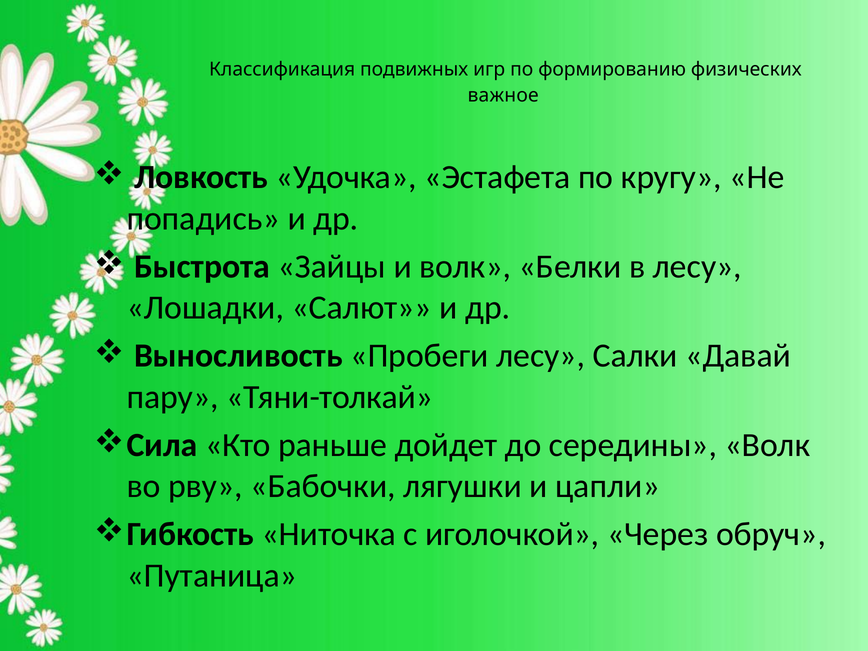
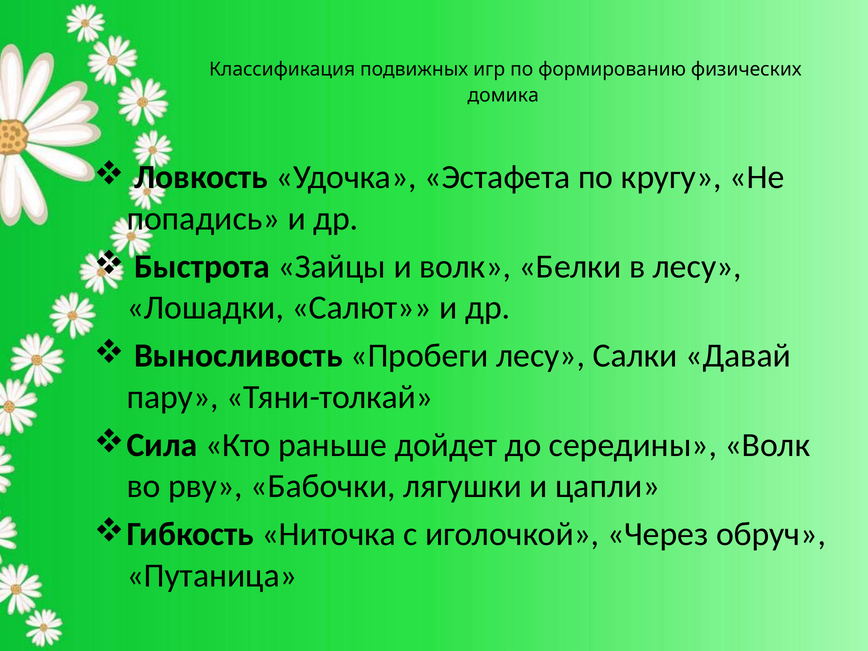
важное: важное -> домика
